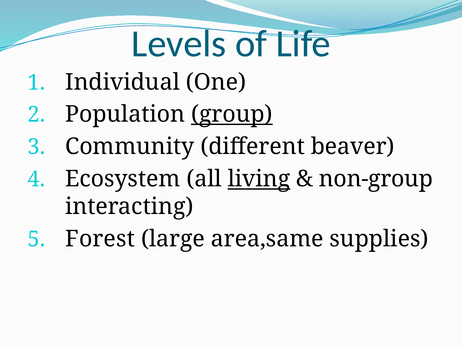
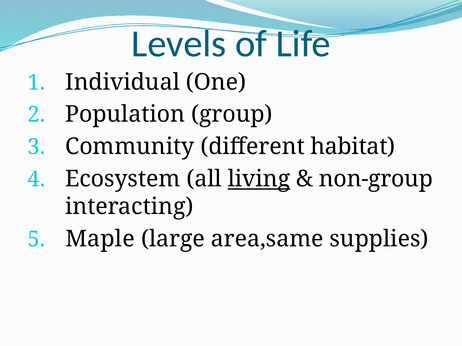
group underline: present -> none
beaver: beaver -> habitat
Forest: Forest -> Maple
